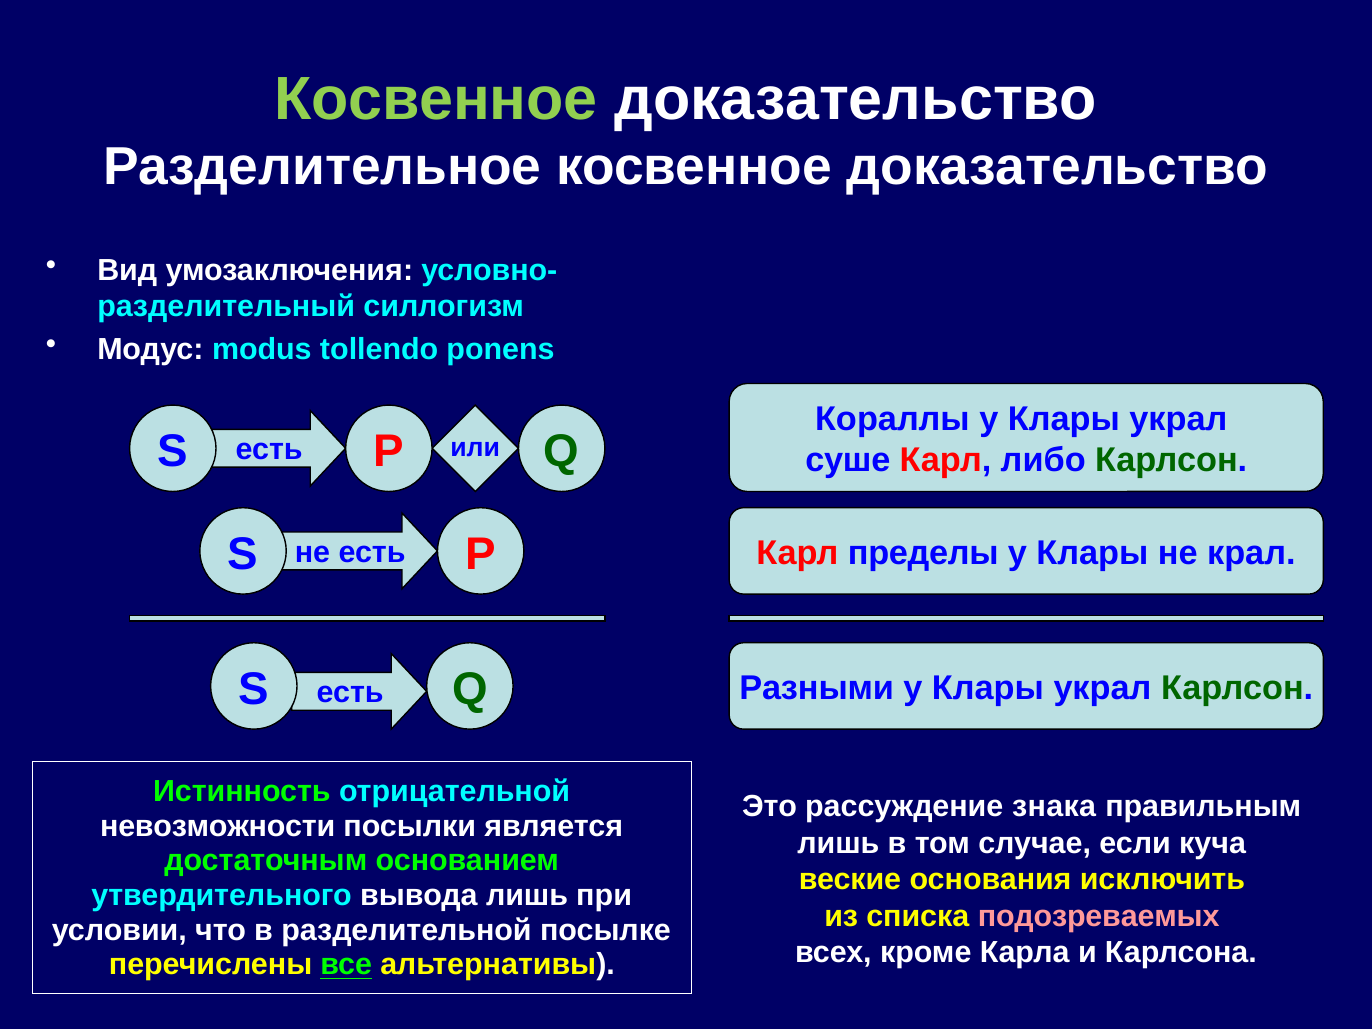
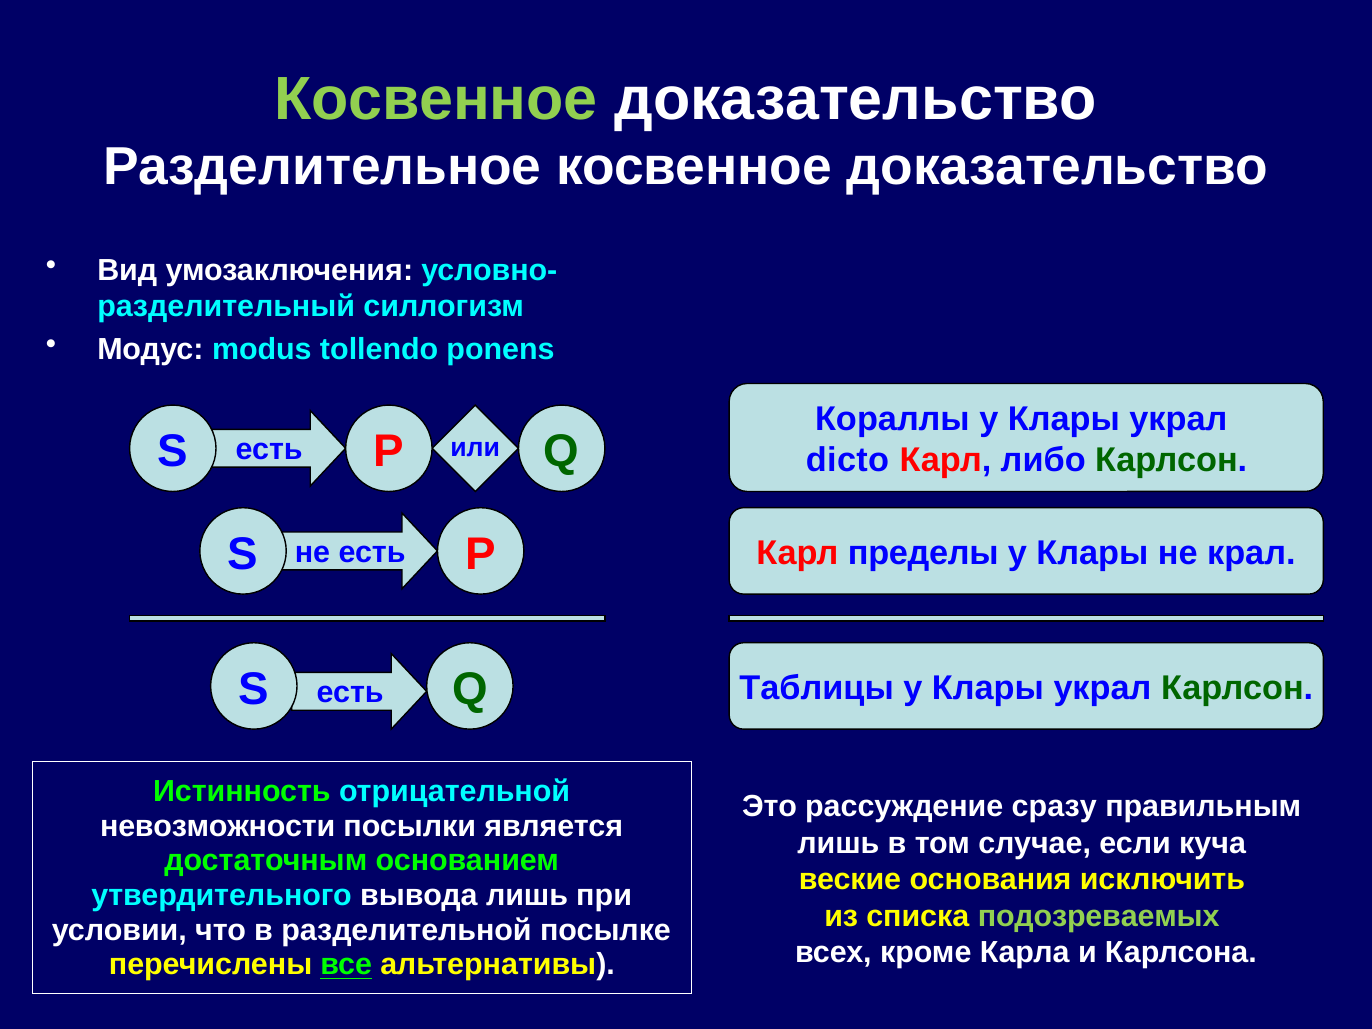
суше: суше -> dicto
Разными: Разными -> Таблицы
знака: знака -> сразу
подозреваемых colour: pink -> light green
